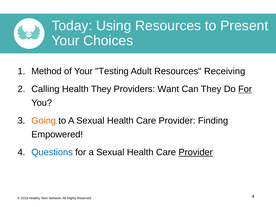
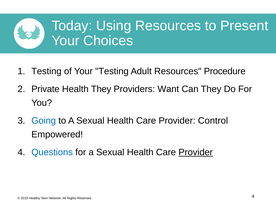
Method at (46, 71): Method -> Testing
Receiving: Receiving -> Procedure
Calling: Calling -> Private
For at (245, 89) underline: present -> none
Going colour: orange -> blue
Finding: Finding -> Control
